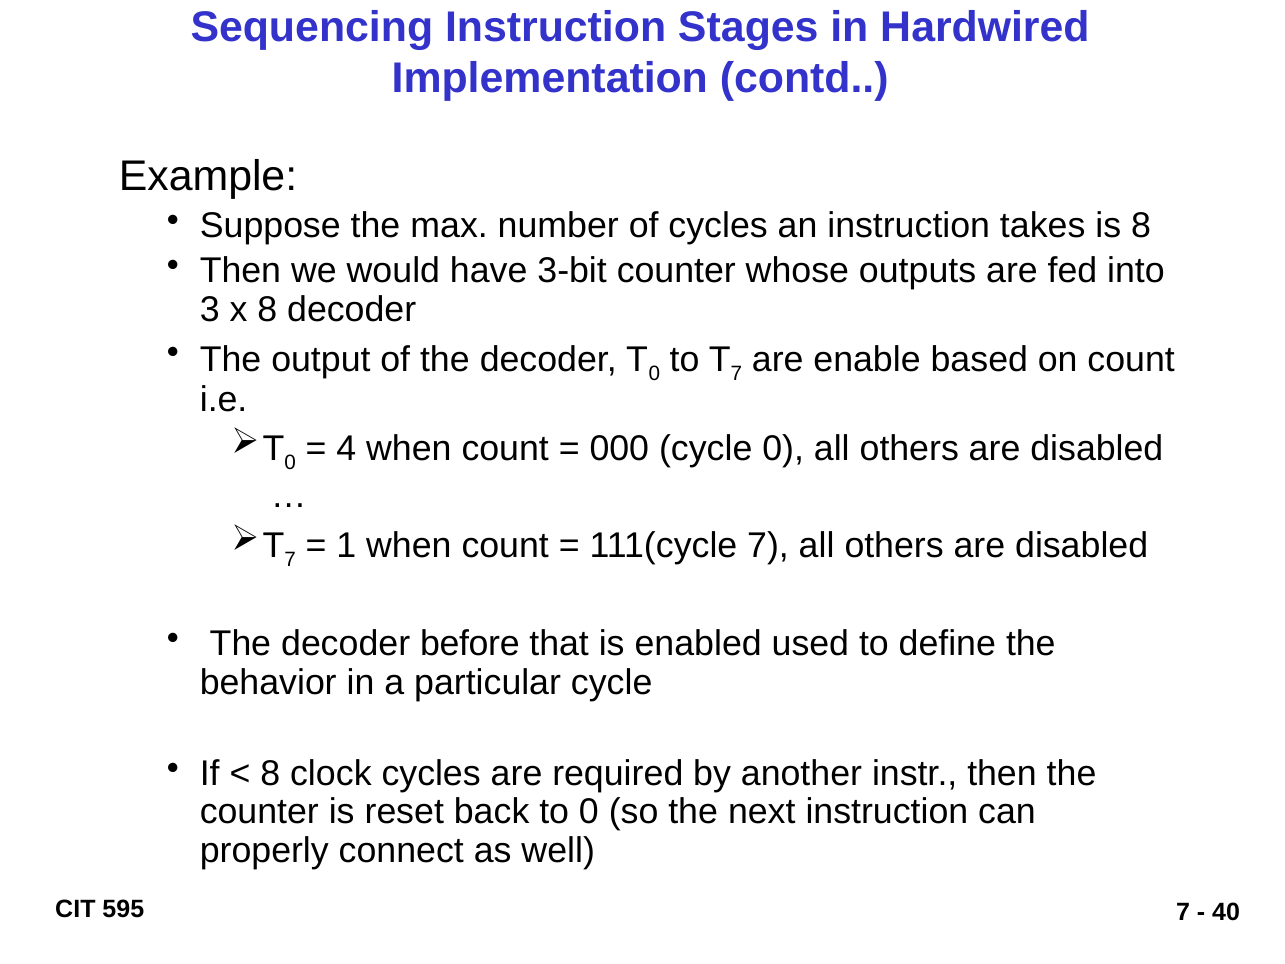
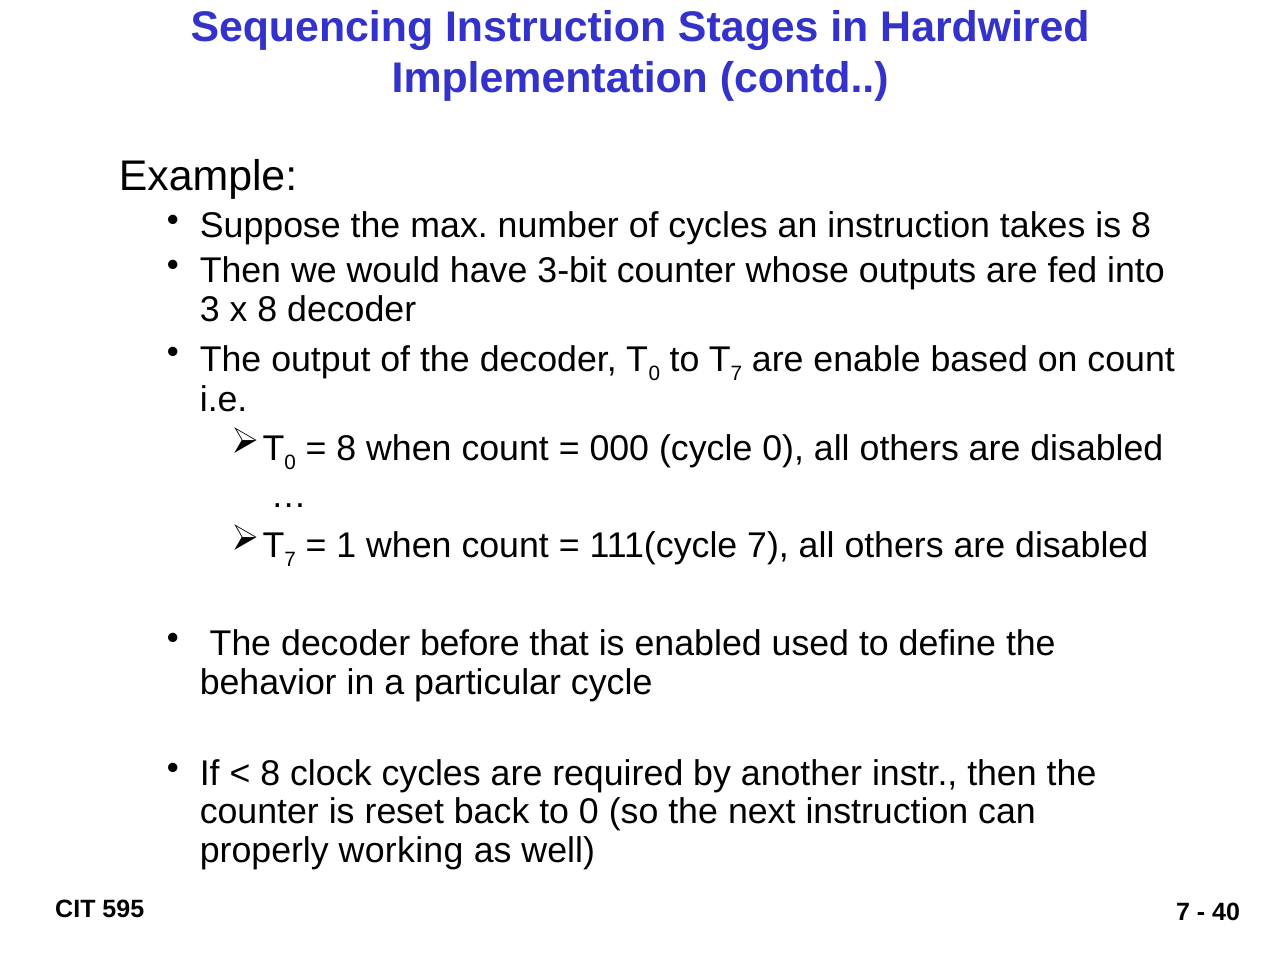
4 at (346, 449): 4 -> 8
connect: connect -> working
